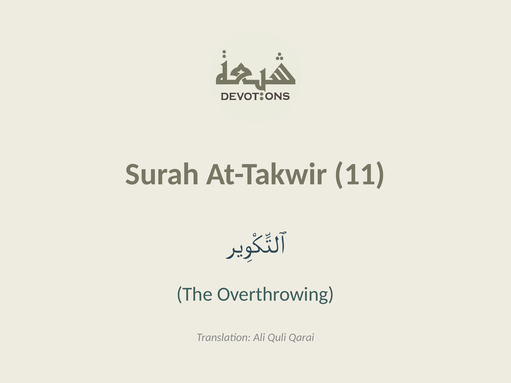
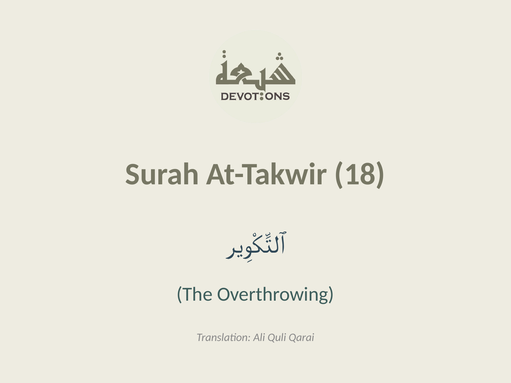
11: 11 -> 18
